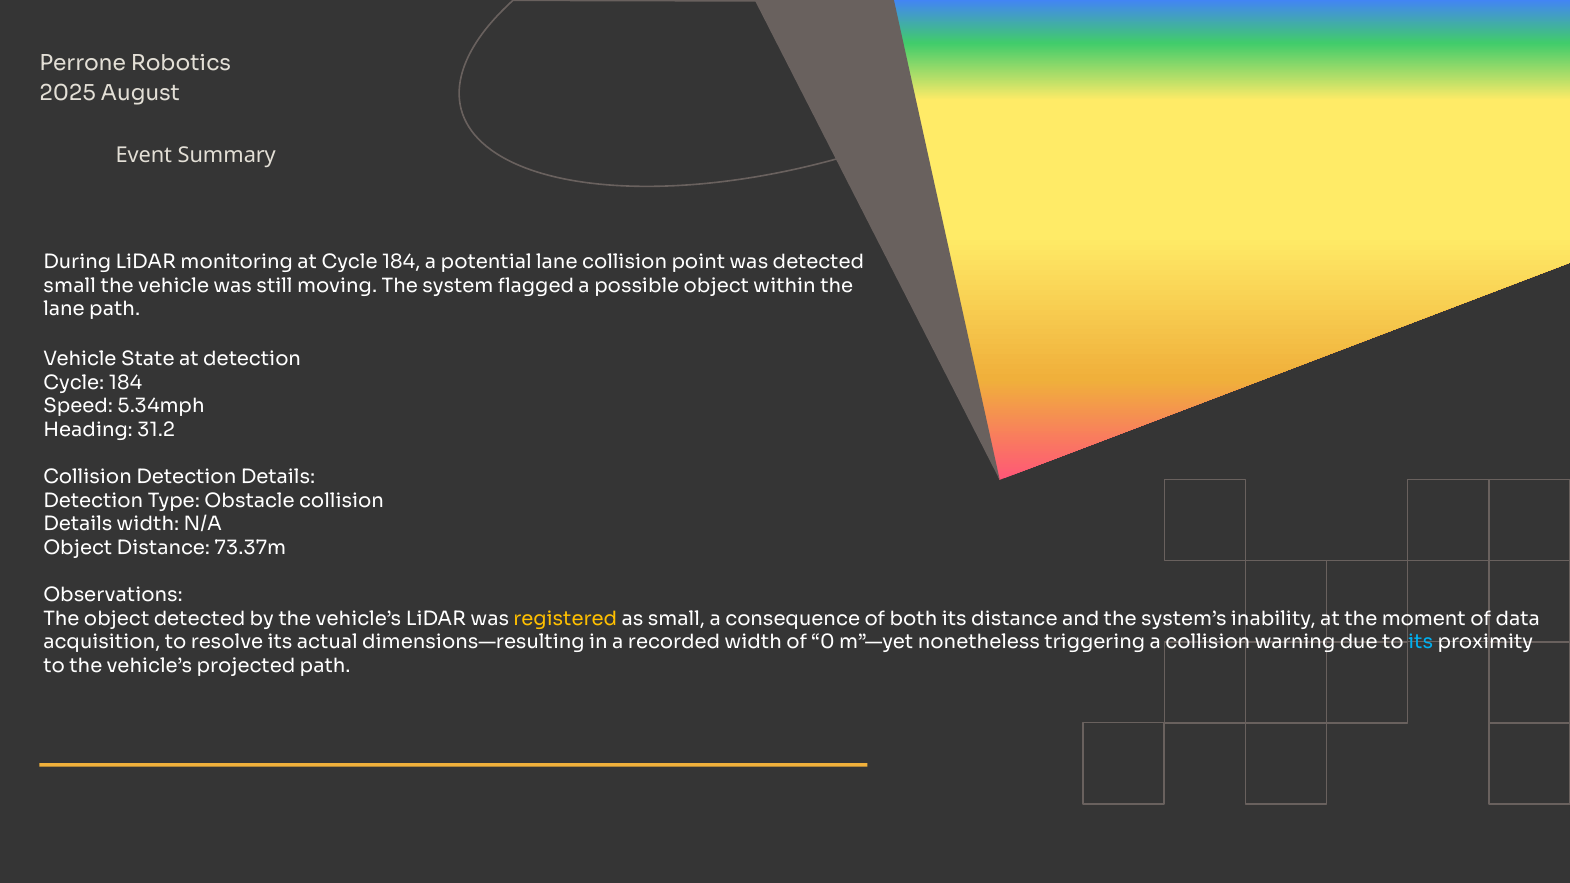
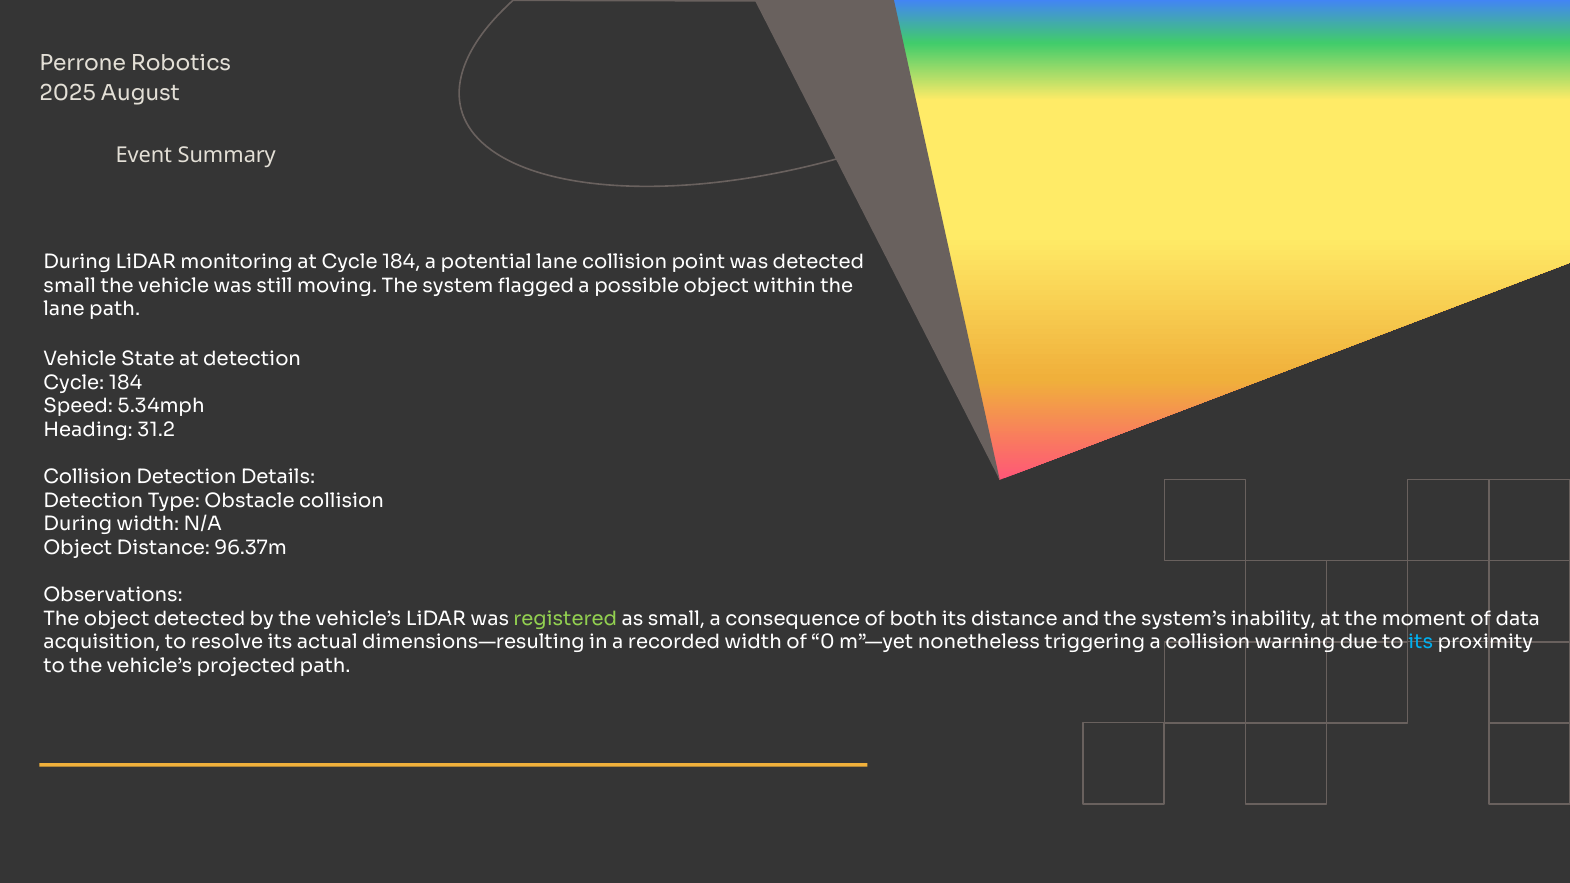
Details at (78, 524): Details -> During
73.37m: 73.37m -> 96.37m
registered colour: yellow -> light green
